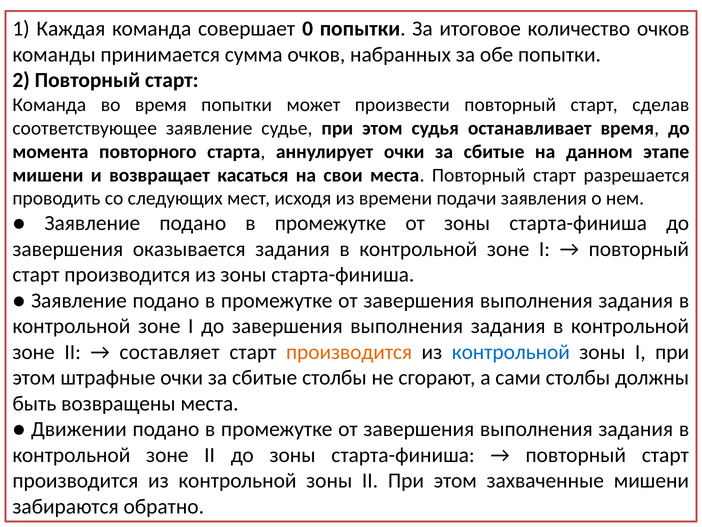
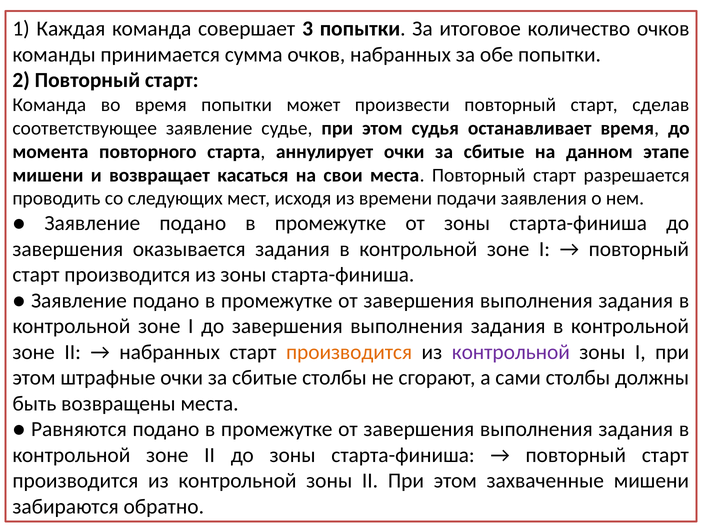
0: 0 -> 3
составляет at (170, 352): составляет -> набранных
контрольной at (511, 352) colour: blue -> purple
Движении: Движении -> Равняются
